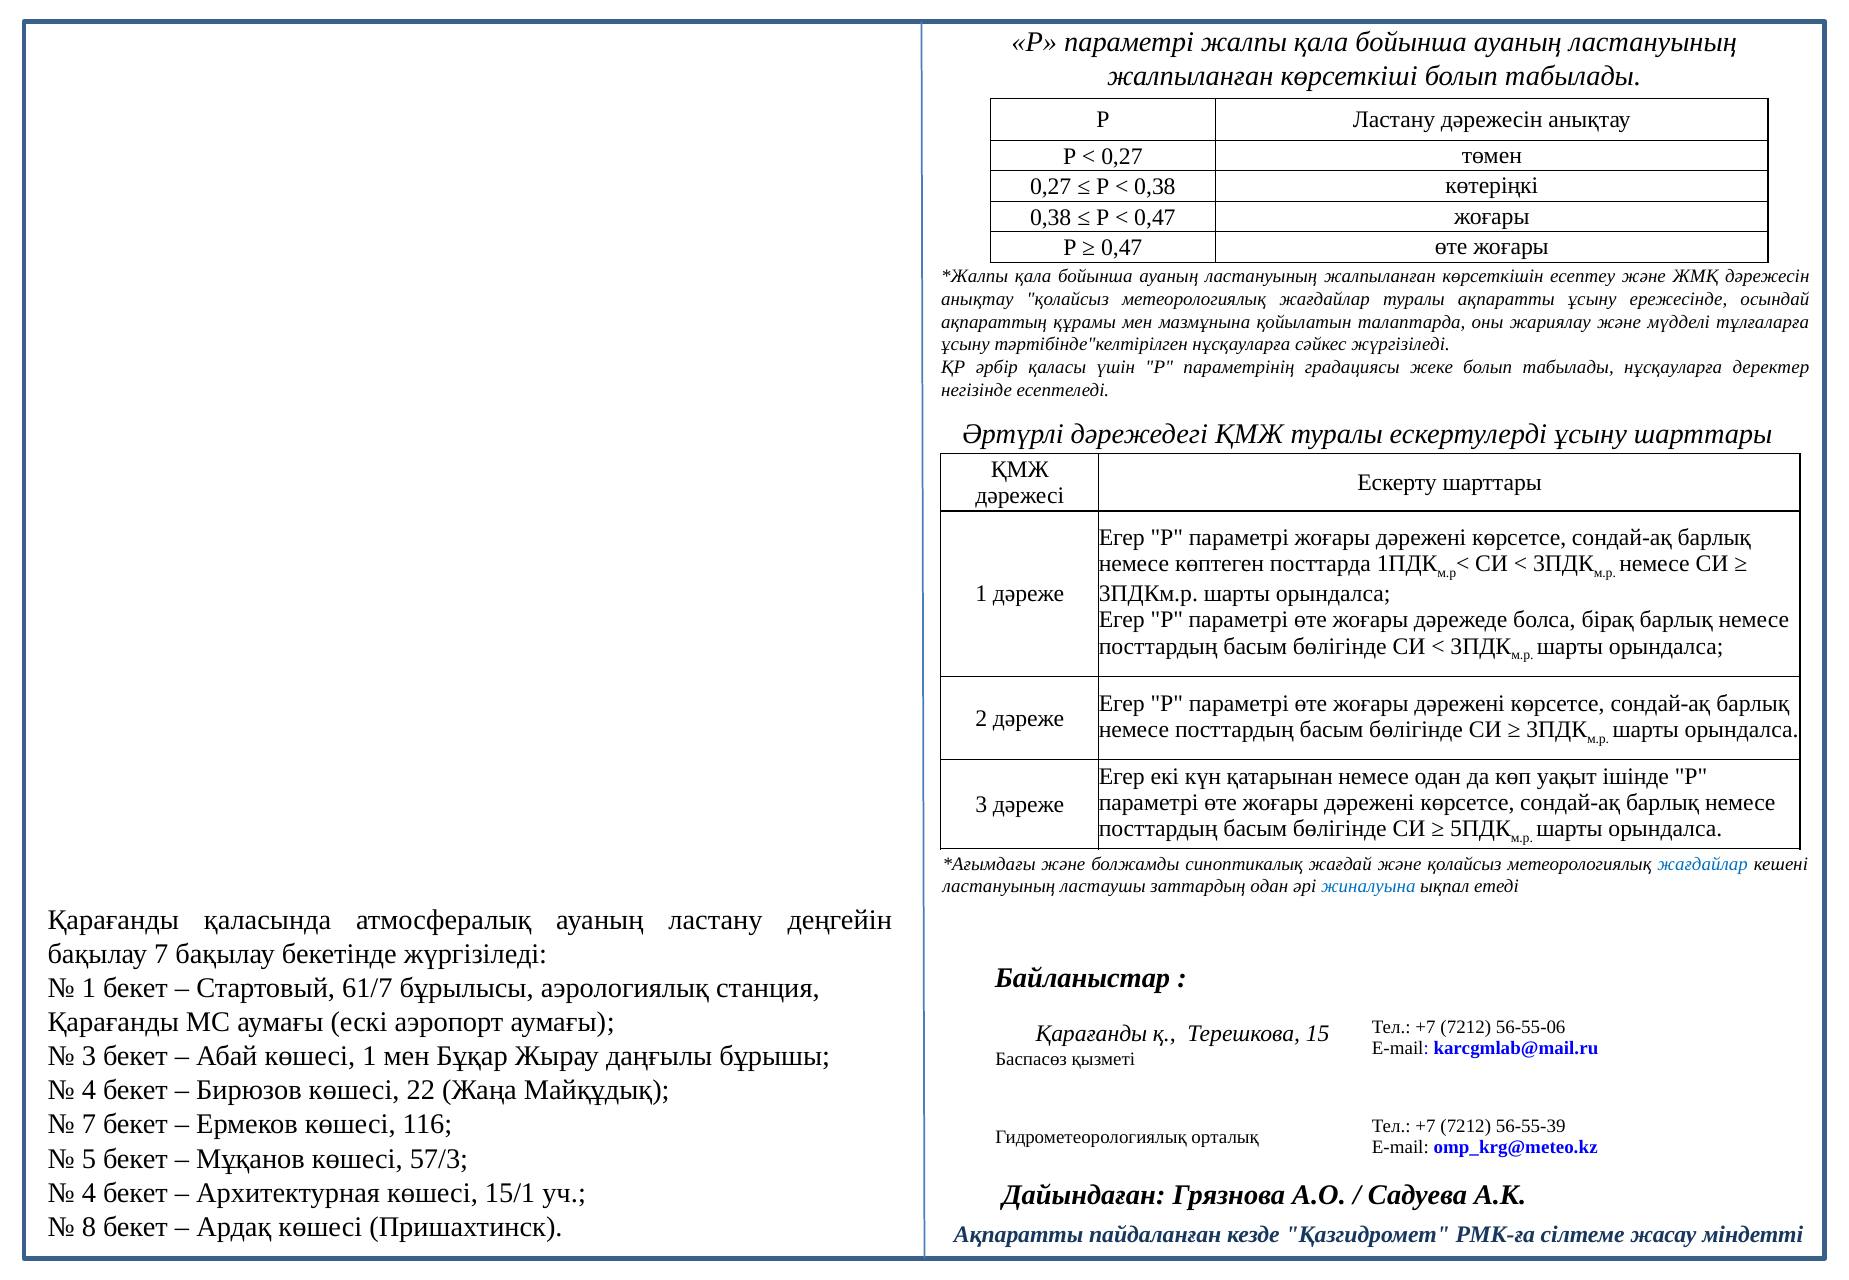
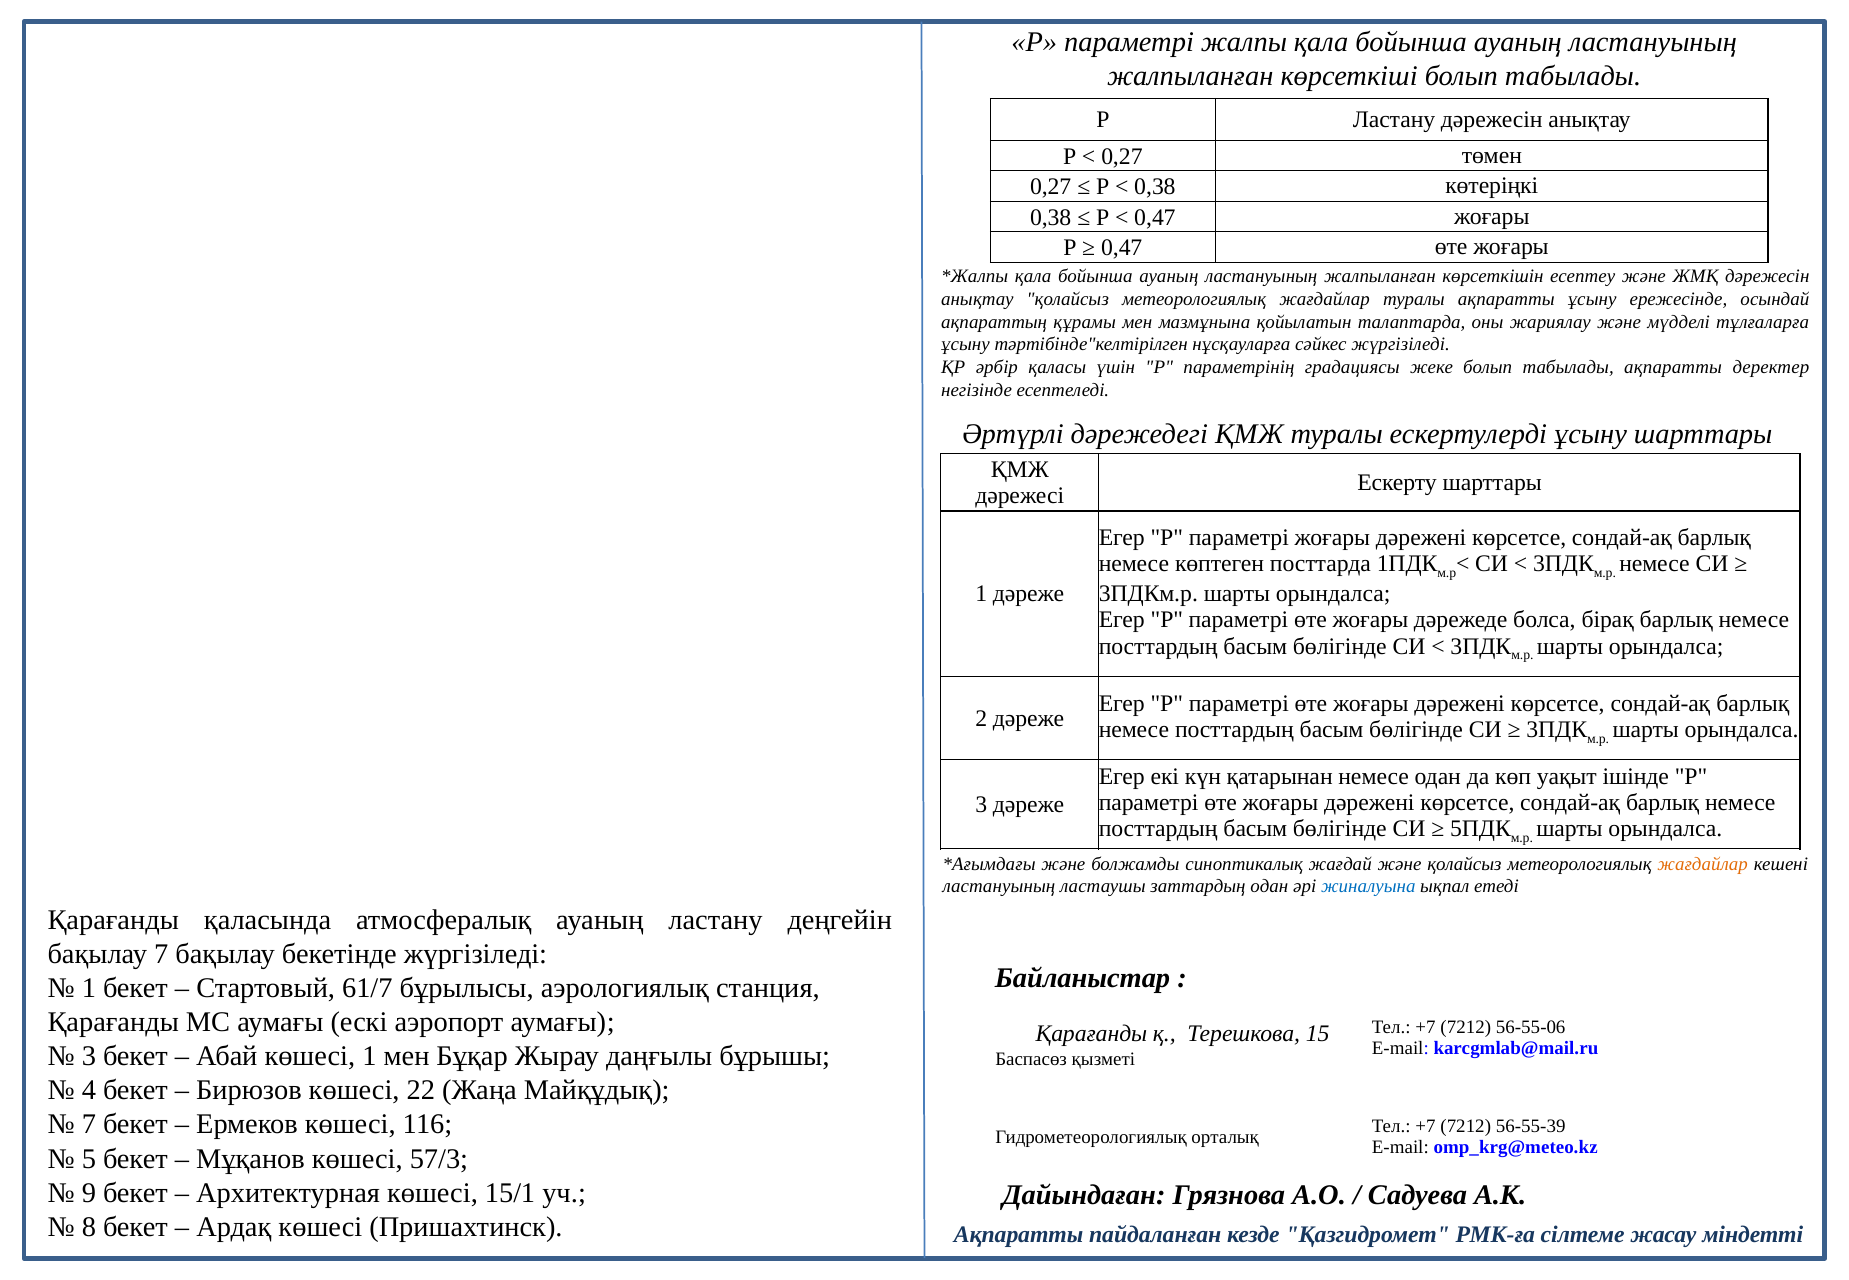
табылады нұсқауларға: нұсқауларға -> ақпаратты
жағдайлар at (1703, 864) colour: blue -> orange
4 at (89, 1193): 4 -> 9
